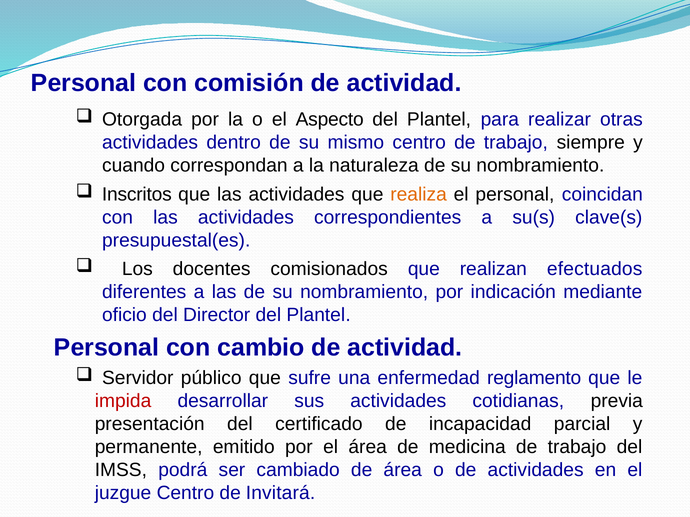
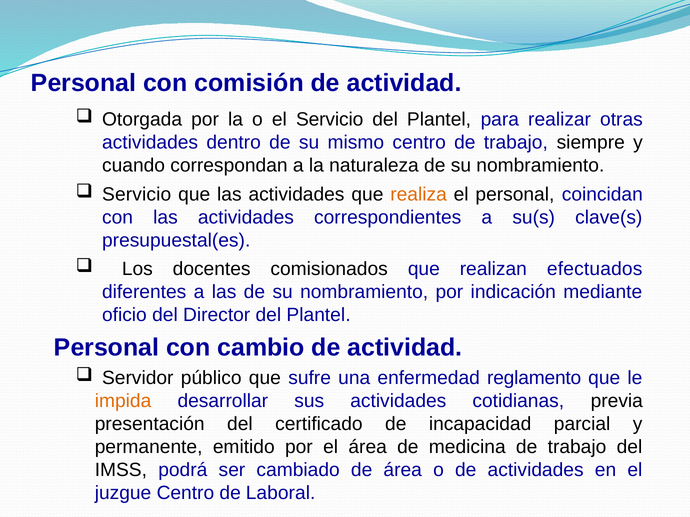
el Aspecto: Aspecto -> Servicio
Inscritos at (137, 195): Inscritos -> Servicio
impida colour: red -> orange
Invitará: Invitará -> Laboral
